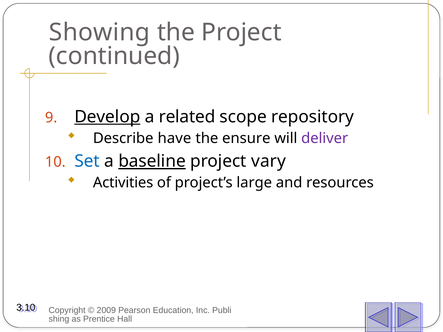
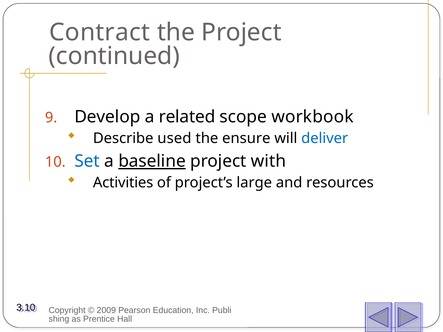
Showing: Showing -> Contract
Develop underline: present -> none
repository: repository -> workbook
have: have -> used
deliver colour: purple -> blue
vary: vary -> with
